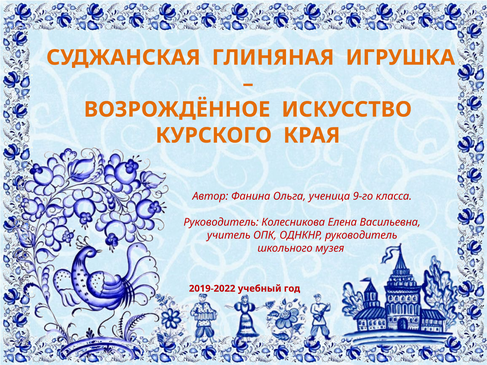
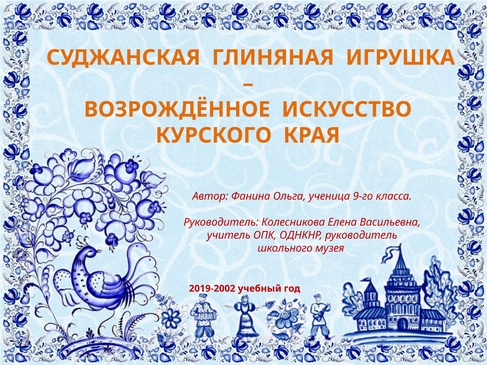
2019-2022: 2019-2022 -> 2019-2002
